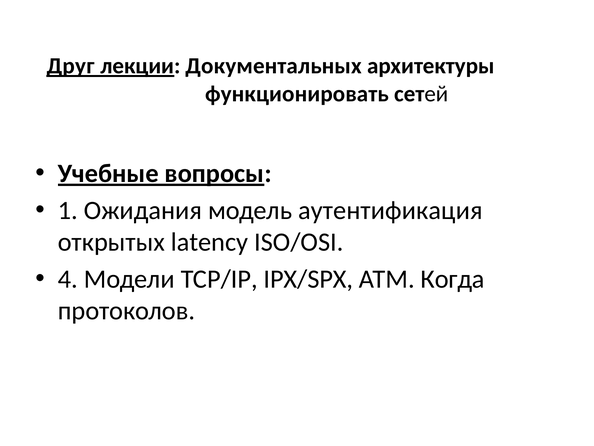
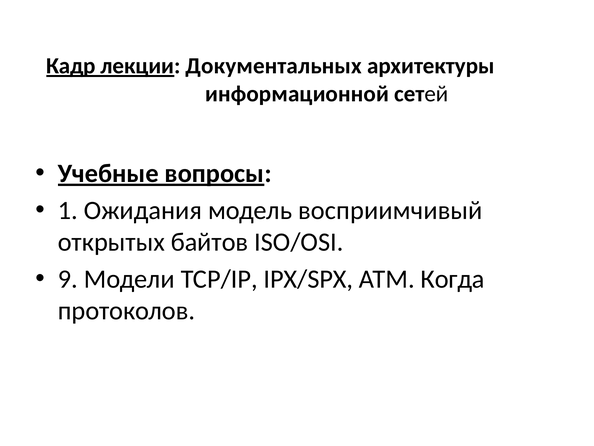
Друг: Друг -> Кадр
функционировать: функционировать -> информационной
аутентификация: аутентификация -> восприимчивый
latency: latency -> байтов
4: 4 -> 9
